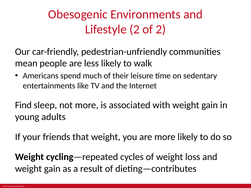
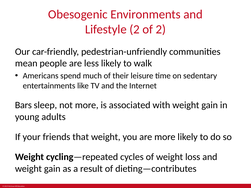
Find: Find -> Bars
